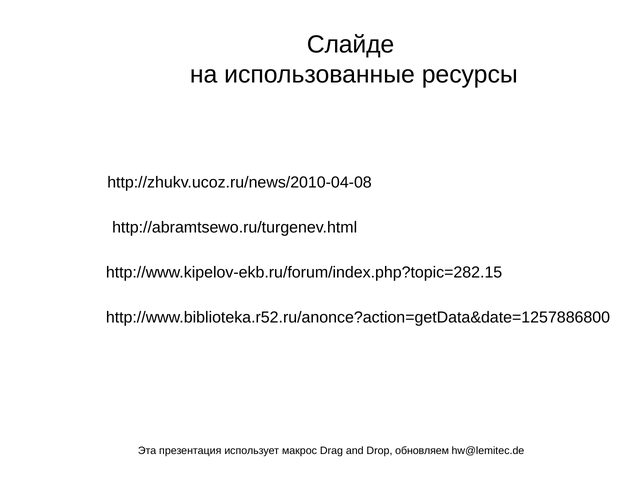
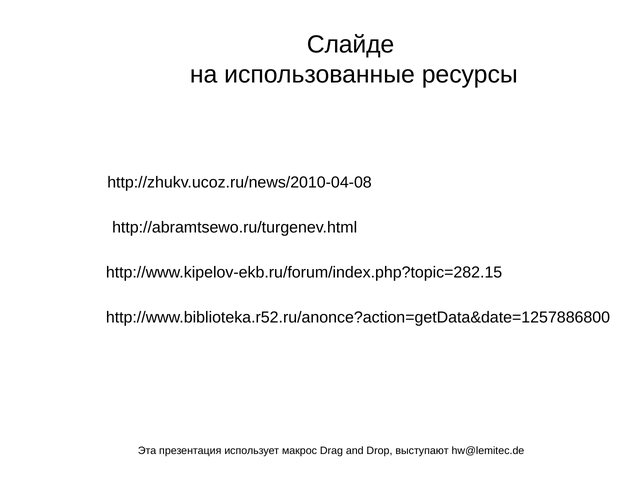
обновляем: обновляем -> выступают
